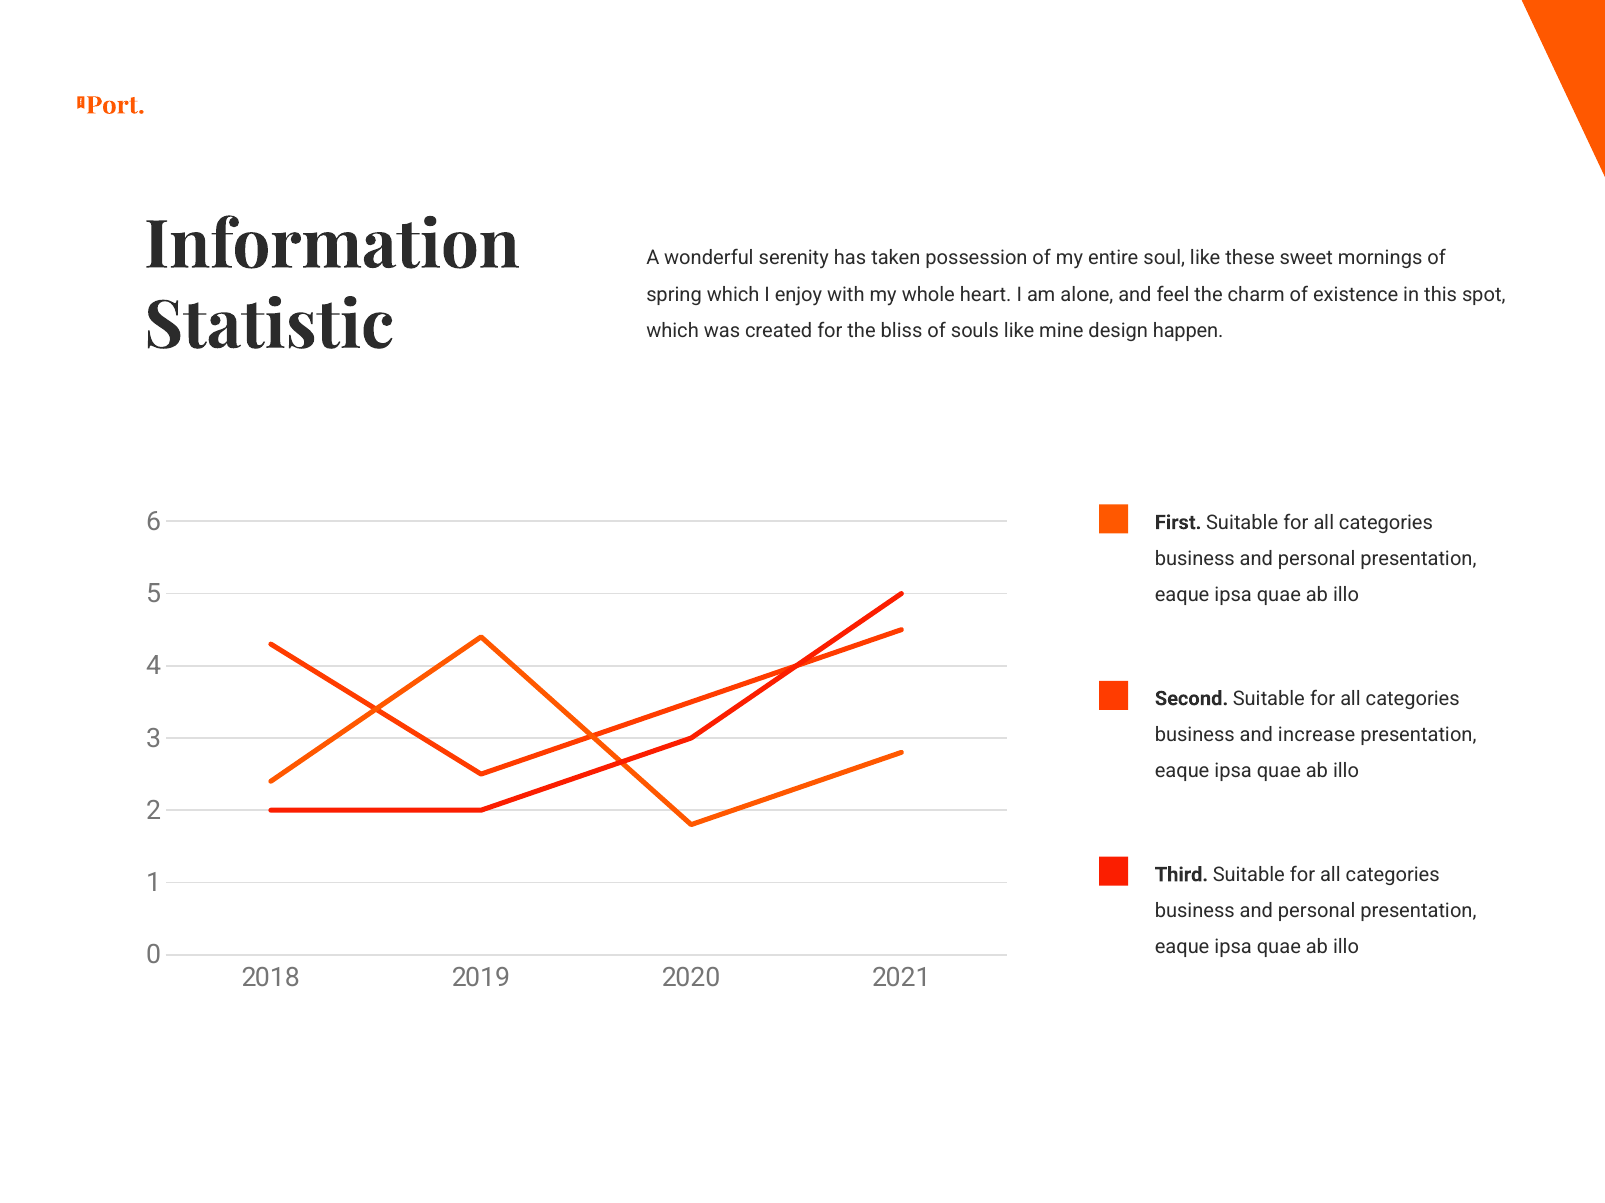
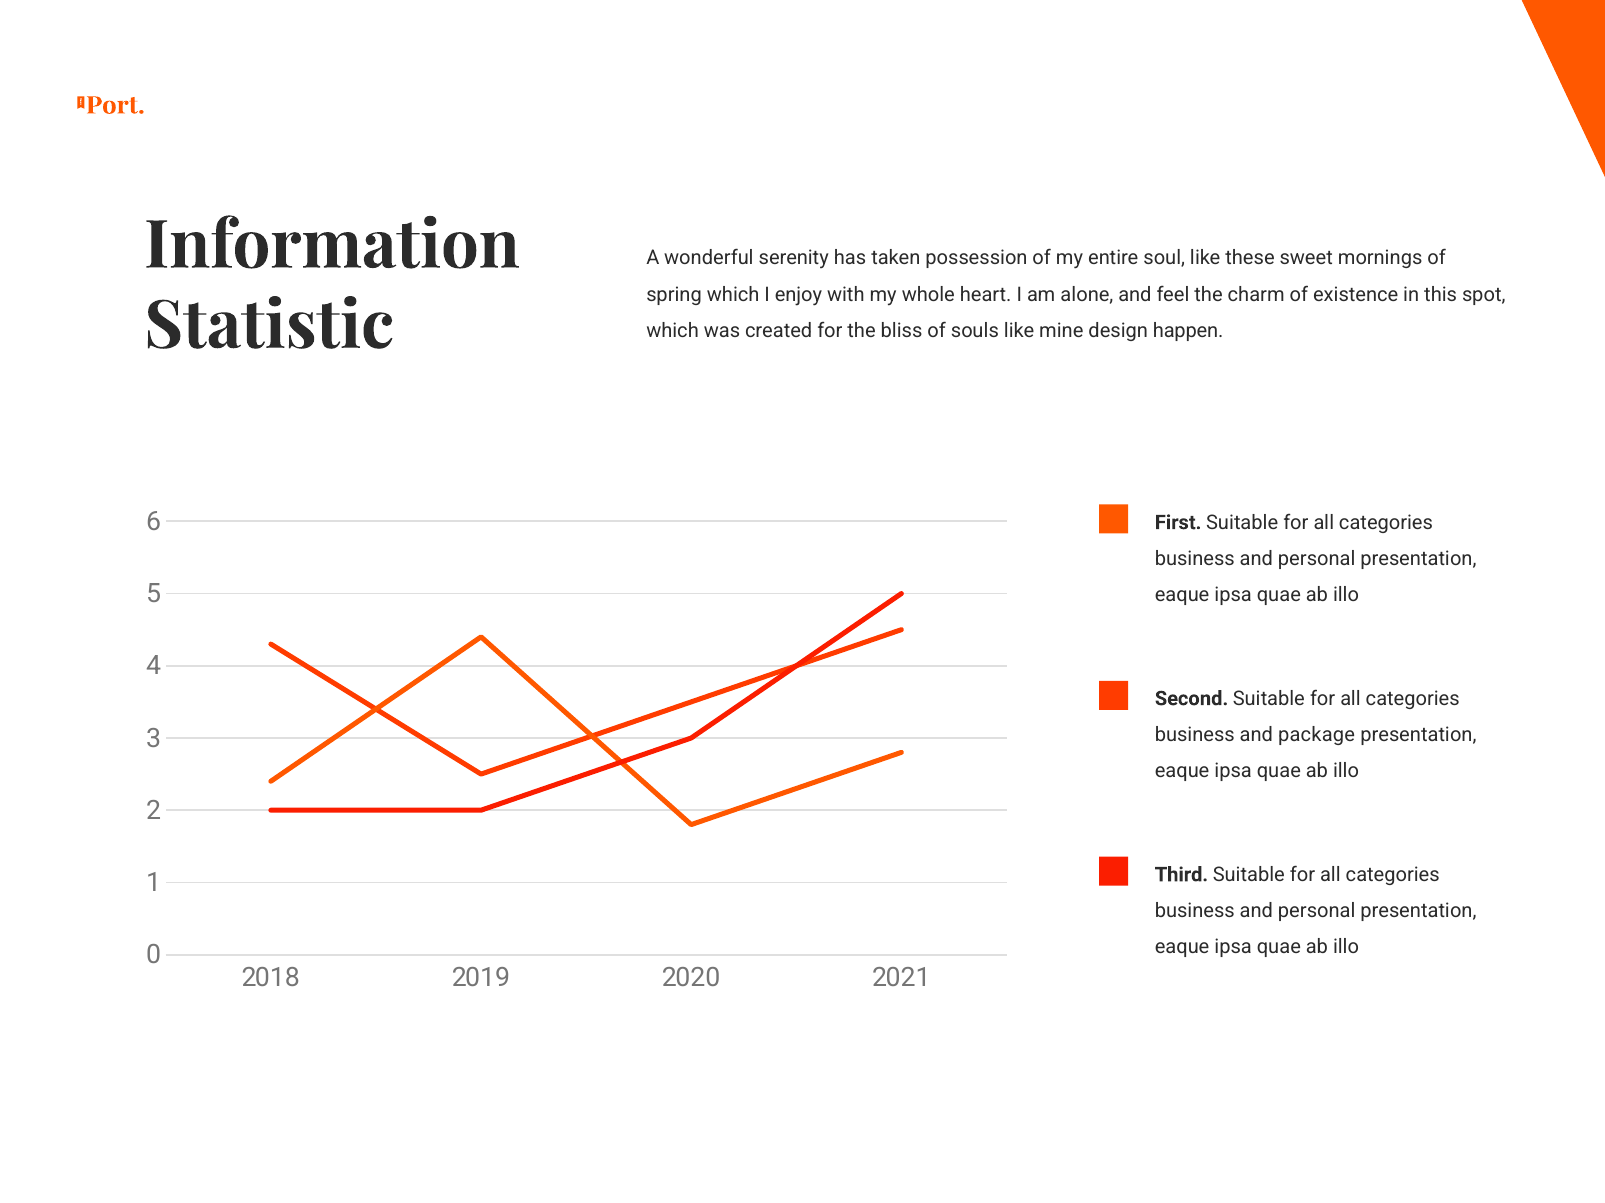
increase: increase -> package
